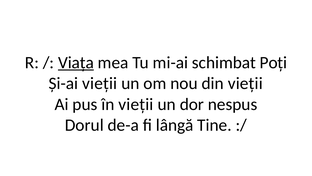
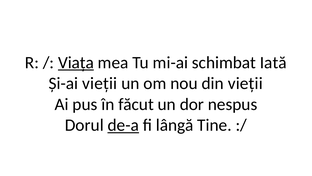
Poți: Poți -> Iată
în vieții: vieții -> făcut
de-a underline: none -> present
